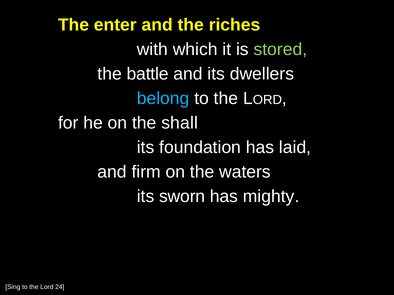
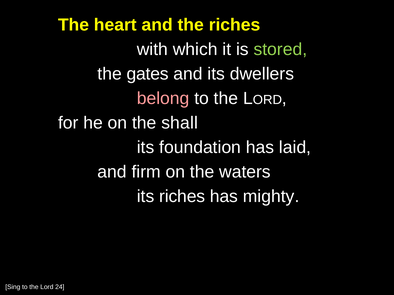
enter: enter -> heart
battle: battle -> gates
belong colour: light blue -> pink
its sworn: sworn -> riches
